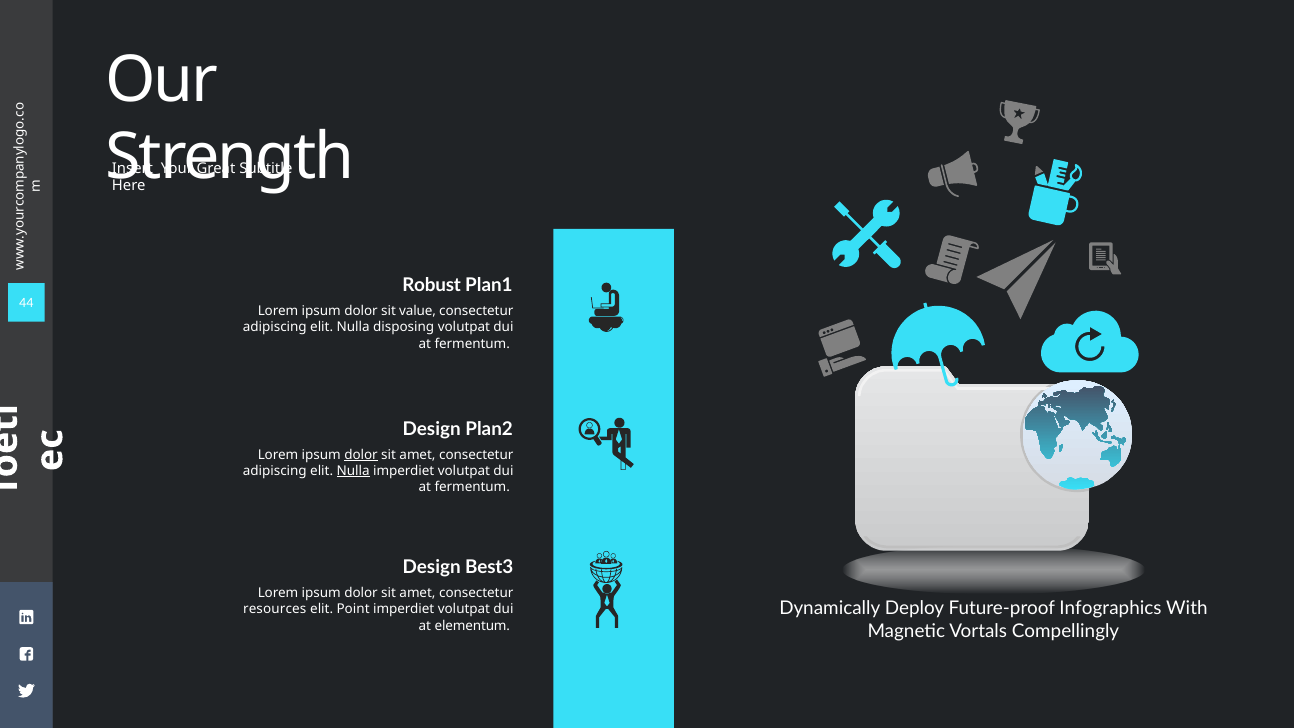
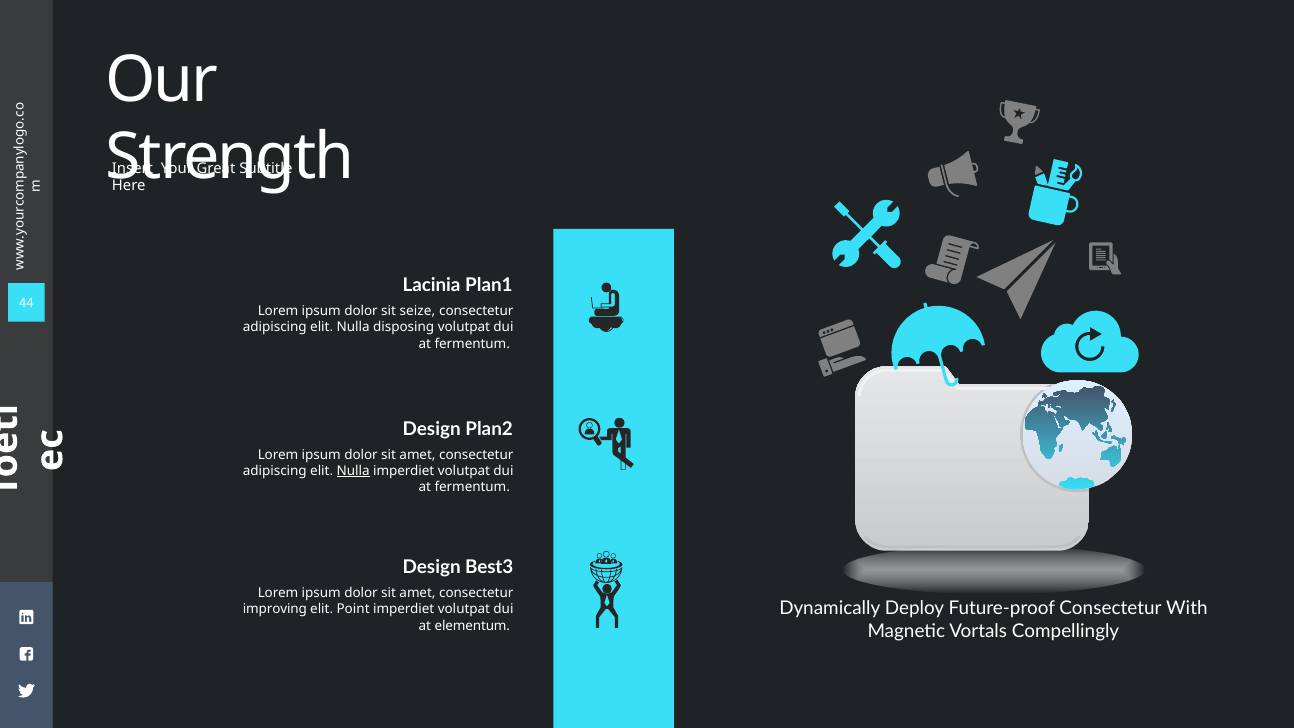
Robust: Robust -> Lacinia
value: value -> seize
dolor at (361, 455) underline: present -> none
Future-proof Infographics: Infographics -> Consectetur
resources: resources -> improving
